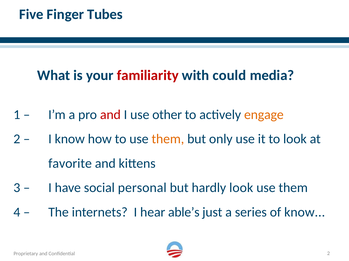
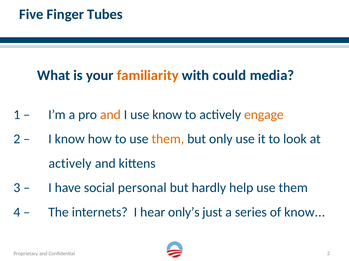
familiarity colour: red -> orange
and at (110, 115) colour: red -> orange
use other: other -> know
favorite at (70, 164): favorite -> actively
hardly look: look -> help
able’s: able’s -> only’s
